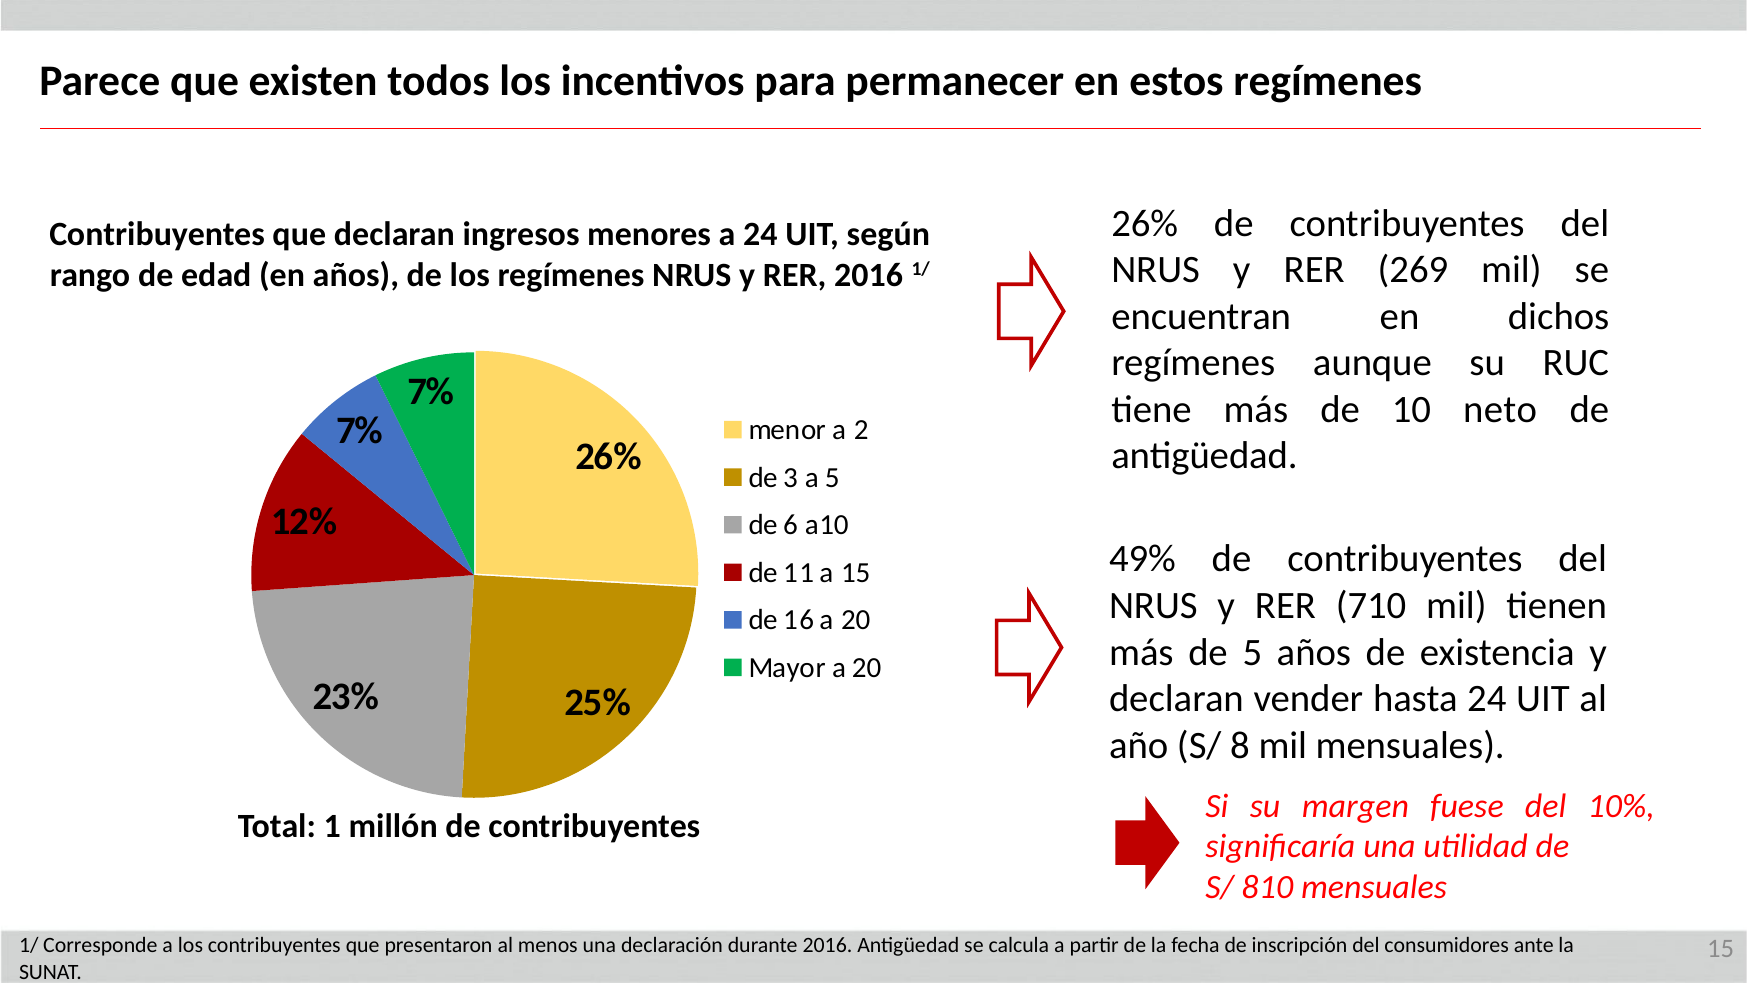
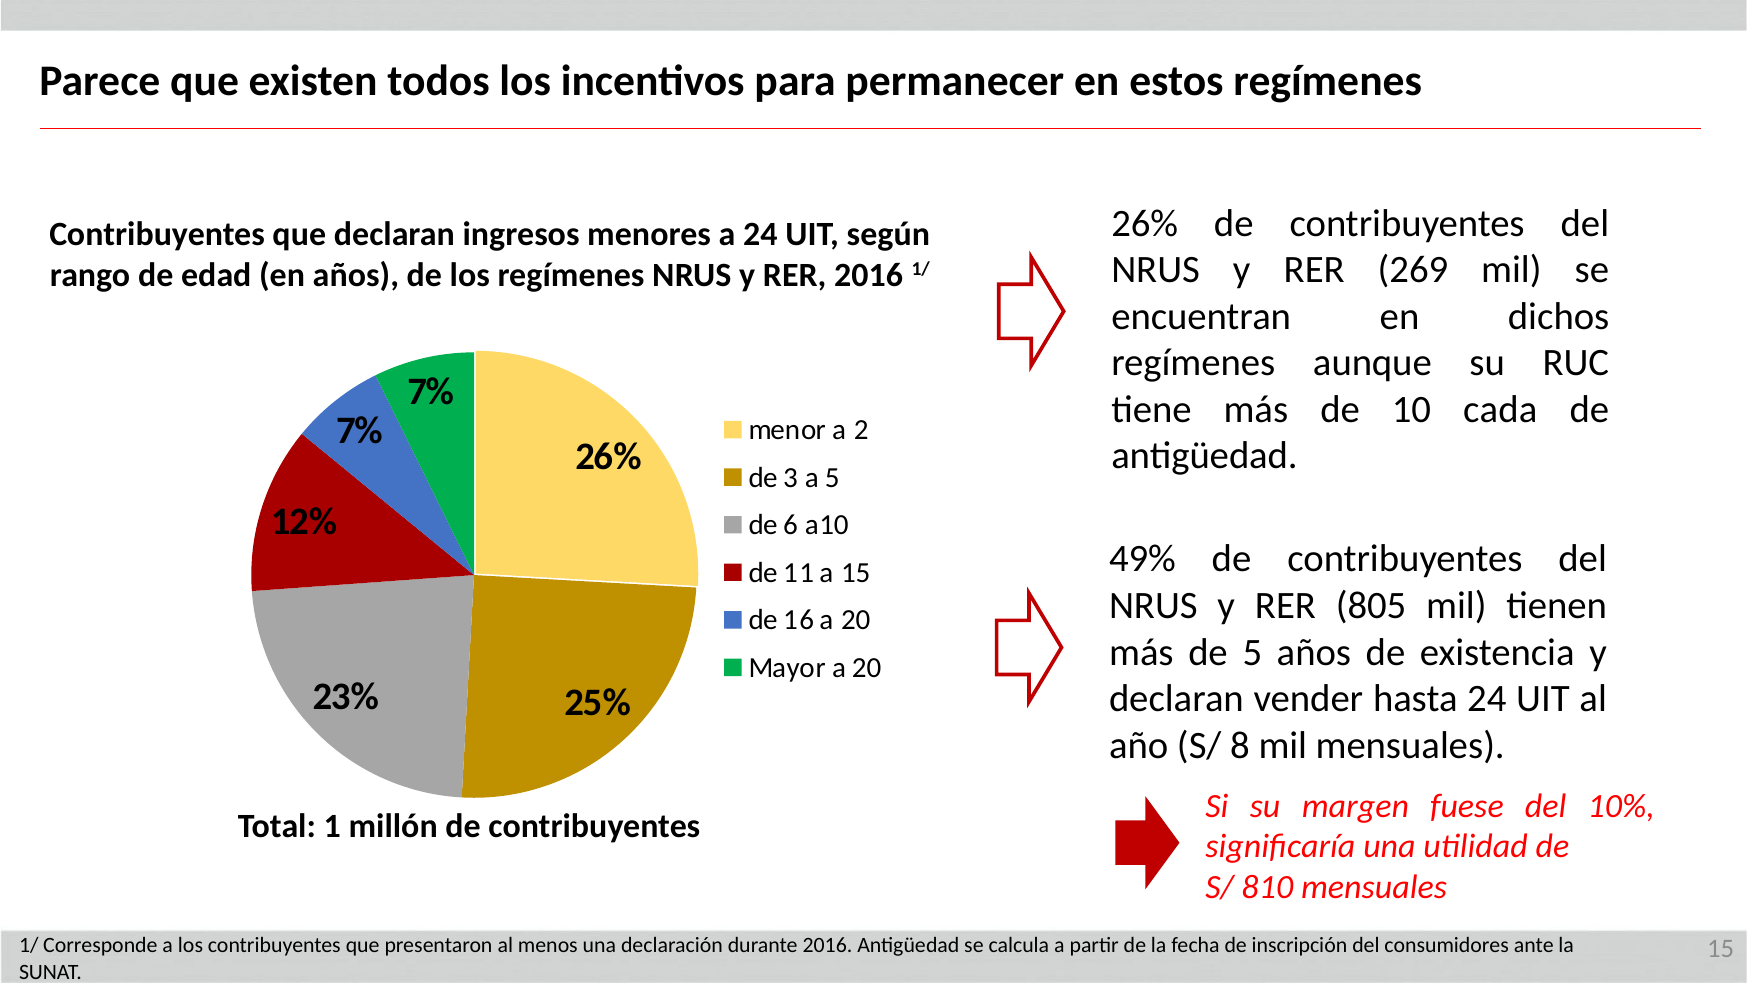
neto: neto -> cada
710: 710 -> 805
